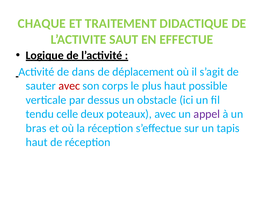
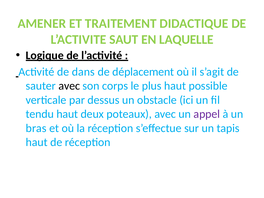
CHAQUE: CHAQUE -> AMENER
EFFECTUE: EFFECTUE -> LAQUELLE
avec at (69, 86) colour: red -> black
tendu celle: celle -> haut
